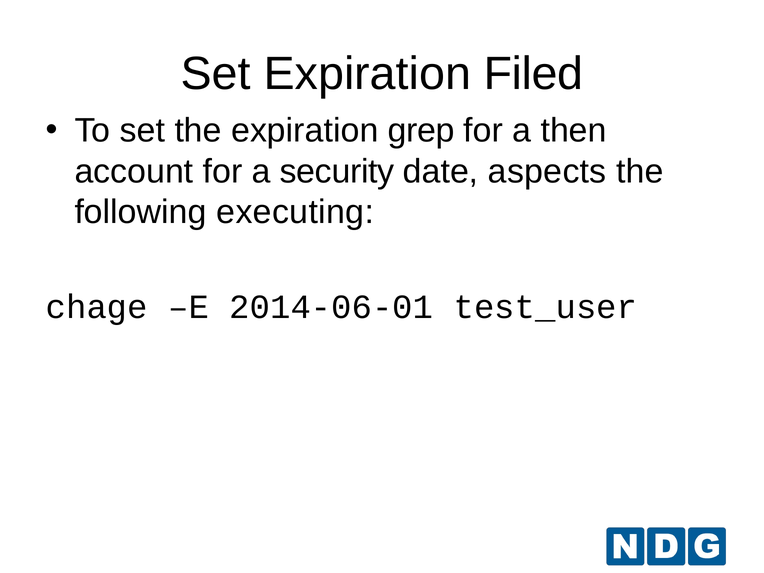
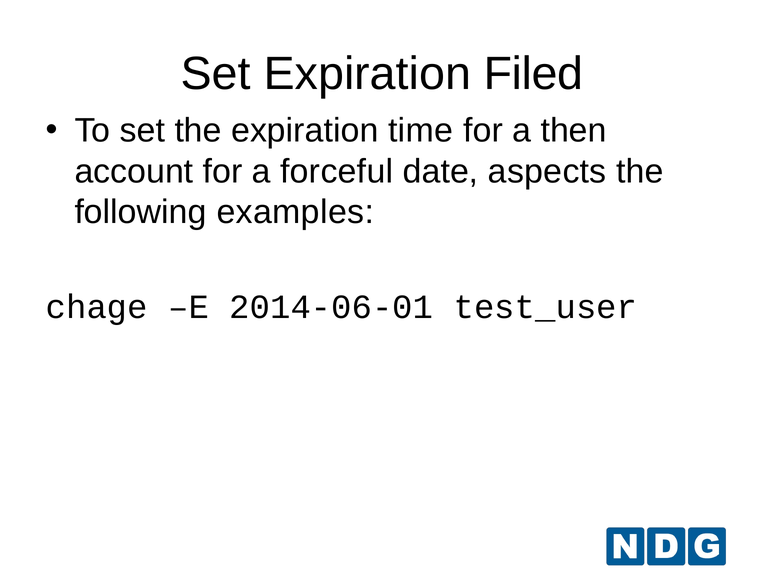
grep: grep -> time
security: security -> forceful
executing: executing -> examples
